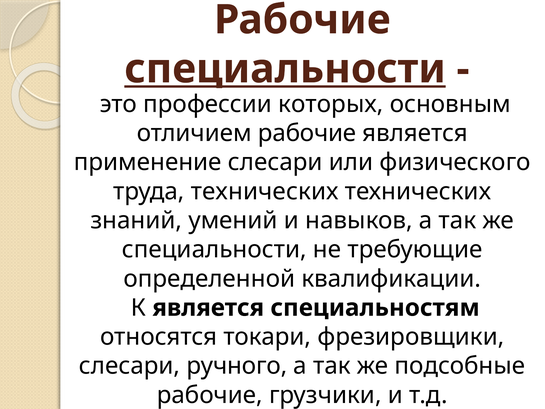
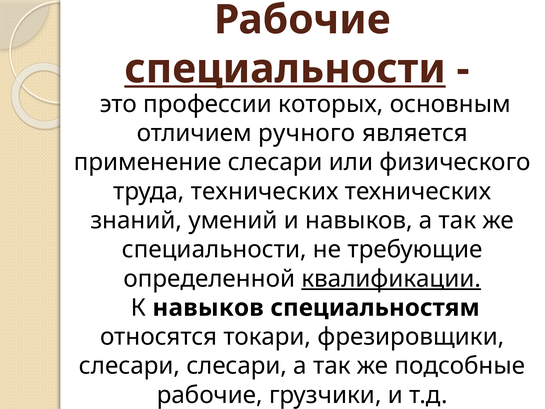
отличием рабочие: рабочие -> ручного
квалификации underline: none -> present
К является: является -> навыков
слесари ручного: ручного -> слесари
